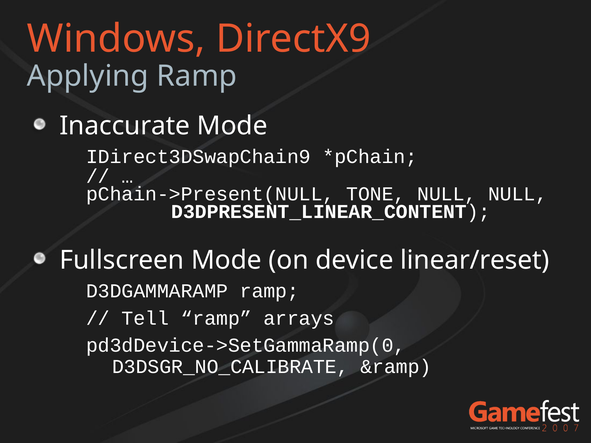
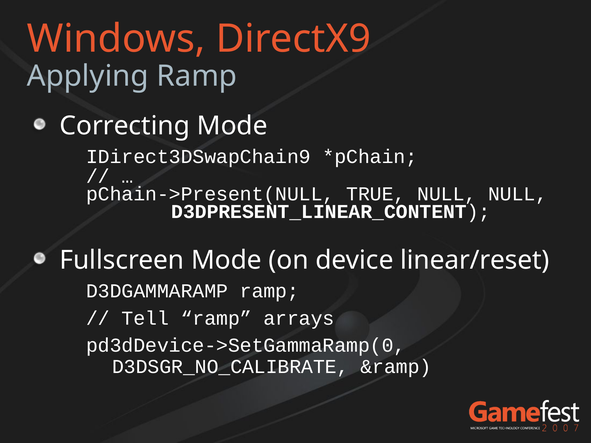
Inaccurate: Inaccurate -> Correcting
TONE: TONE -> TRUE
